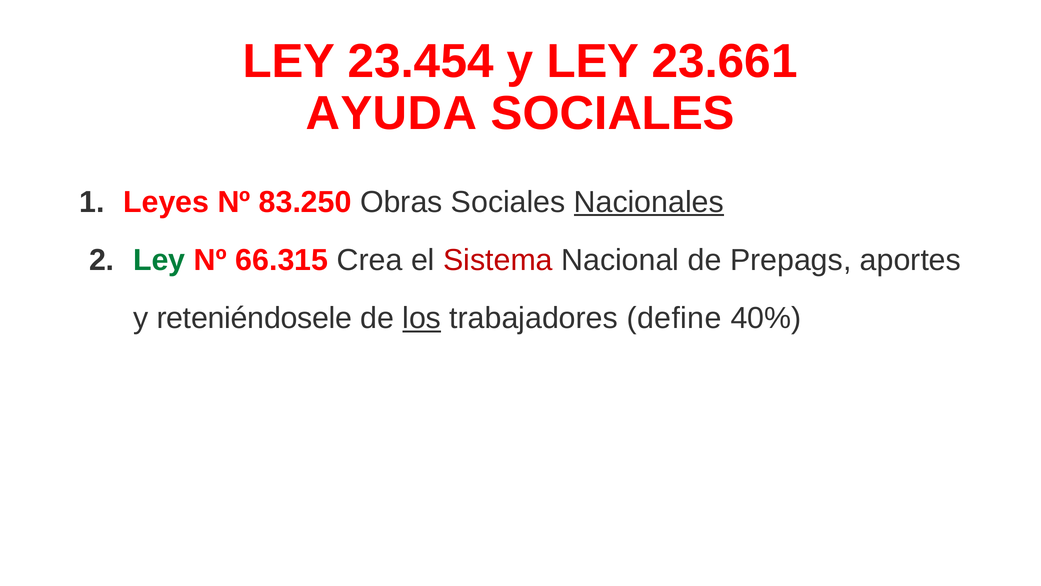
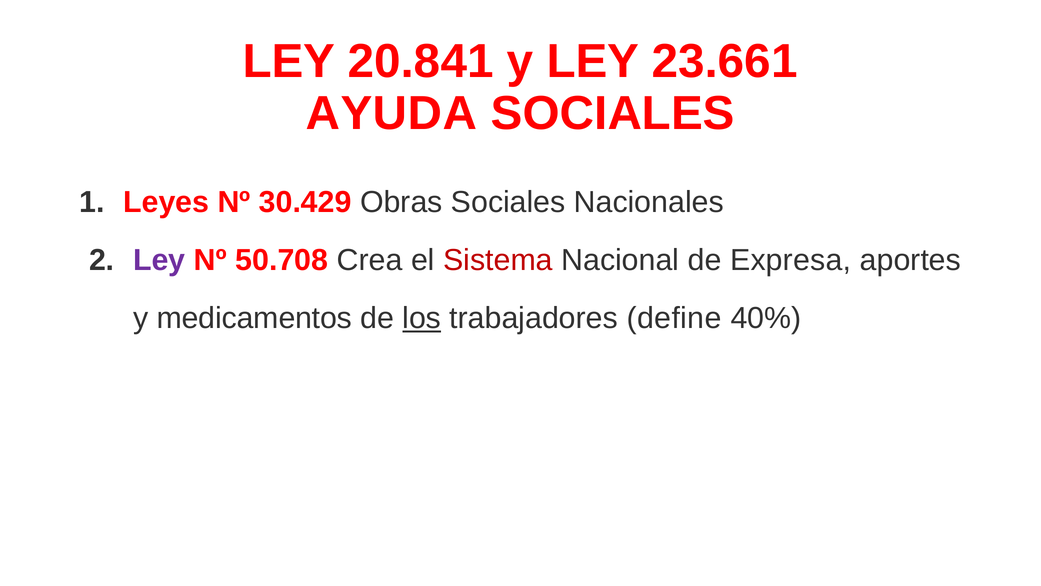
23.454: 23.454 -> 20.841
83.250: 83.250 -> 30.429
Nacionales underline: present -> none
Ley at (159, 260) colour: green -> purple
66.315: 66.315 -> 50.708
Prepags: Prepags -> Expresa
reteniéndosele: reteniéndosele -> medicamentos
